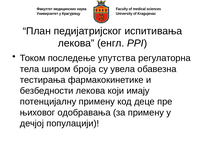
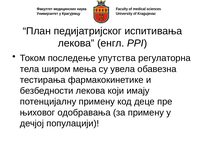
броја: броја -> мења
